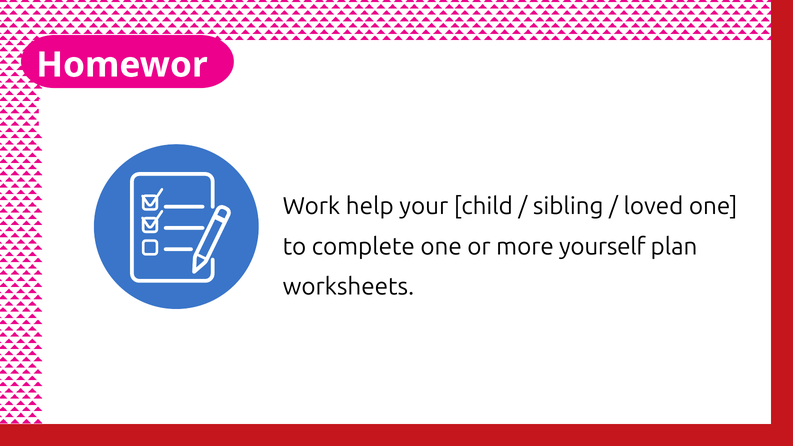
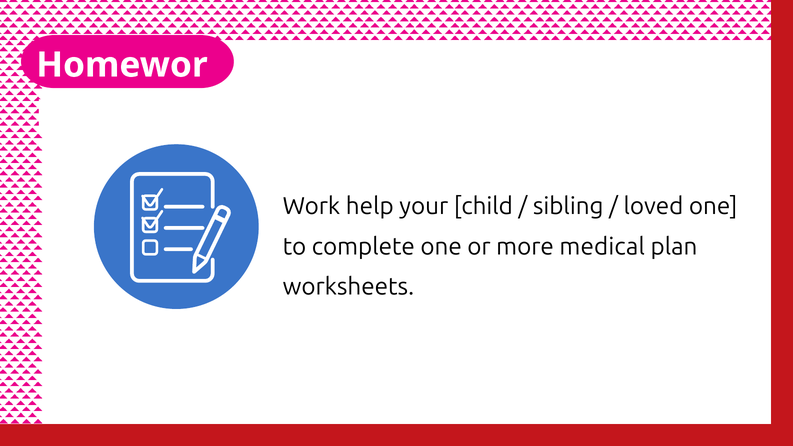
yourself: yourself -> medical
